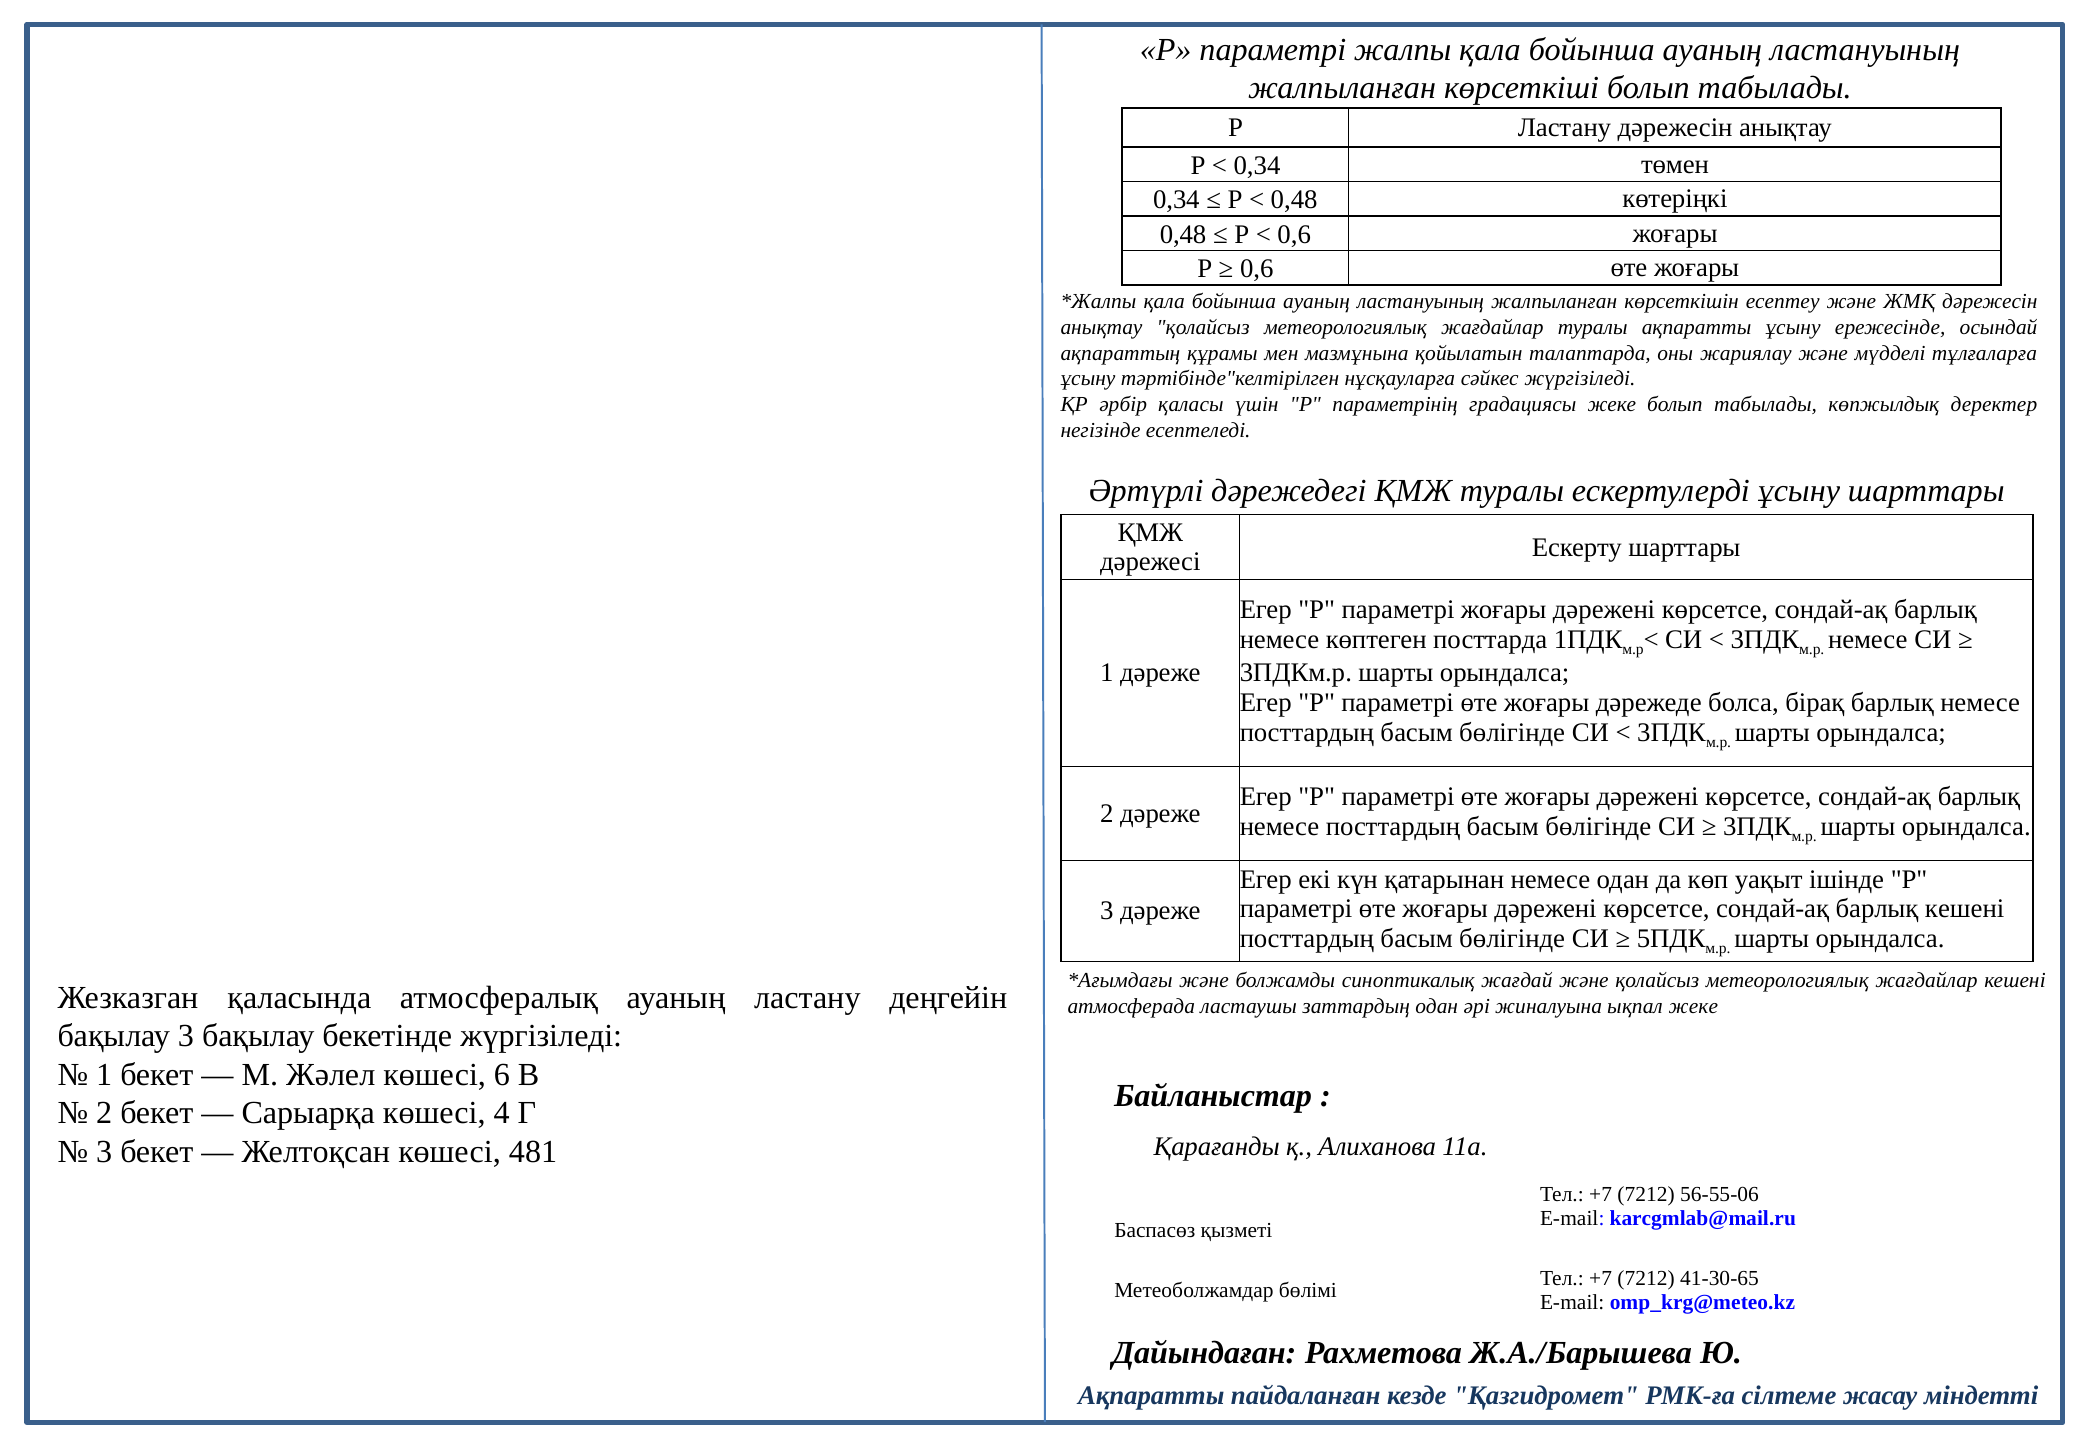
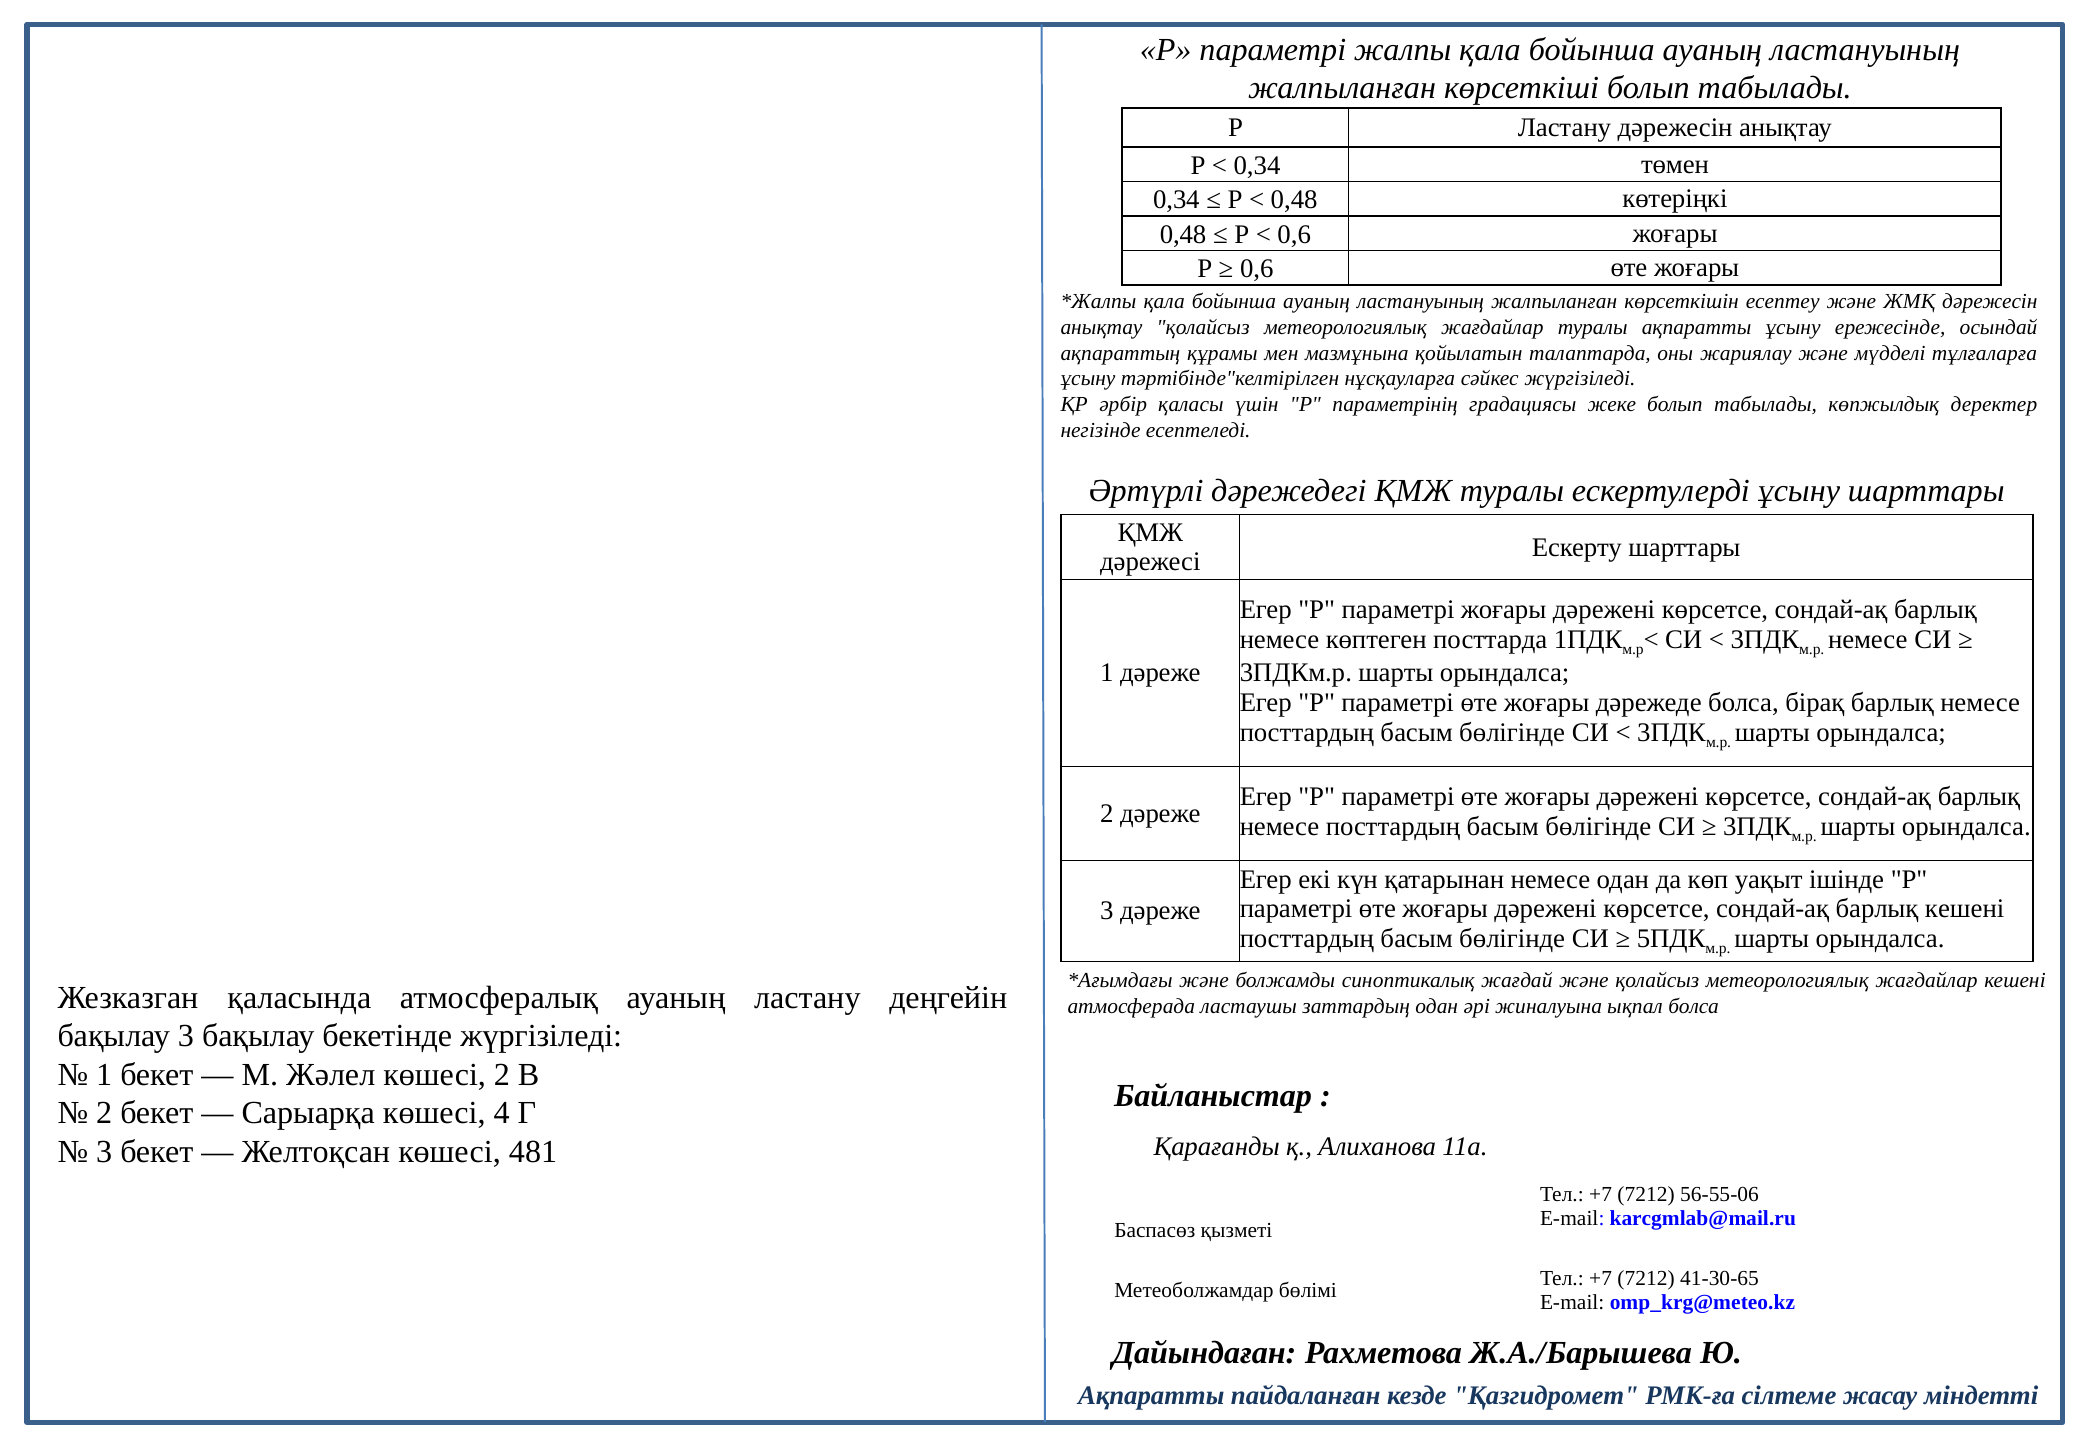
ықпал жеке: жеке -> болса
көшесі 6: 6 -> 2
